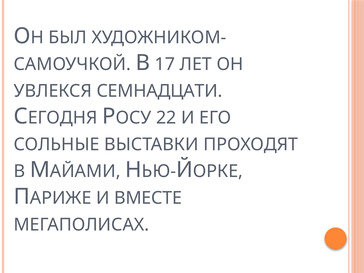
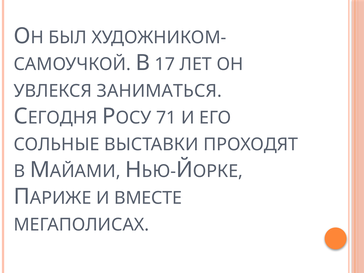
СЕМНАДЦАТИ: СЕМНАДЦАТИ -> ЗАНИМАТЬСЯ
22: 22 -> 71
